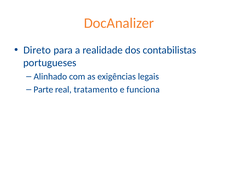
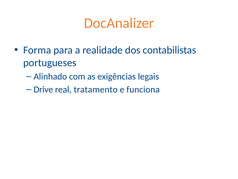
Direto: Direto -> Forma
Parte: Parte -> Drive
